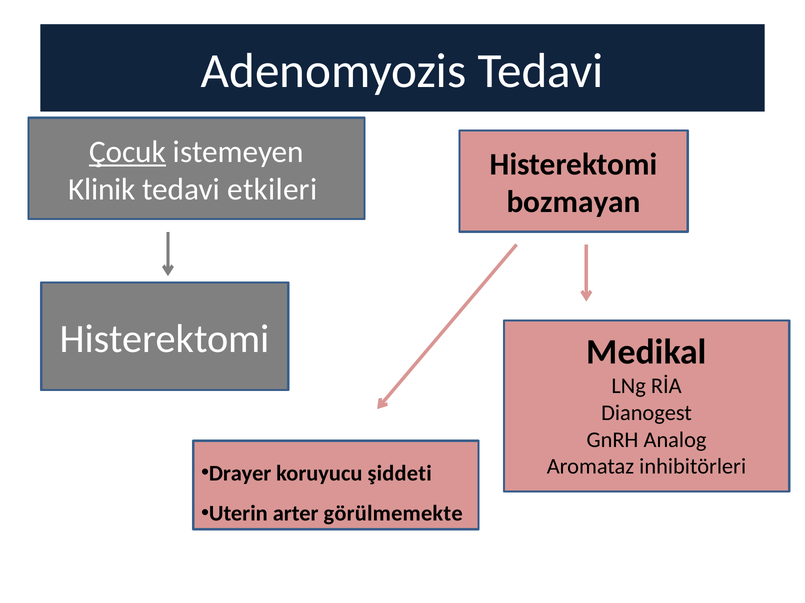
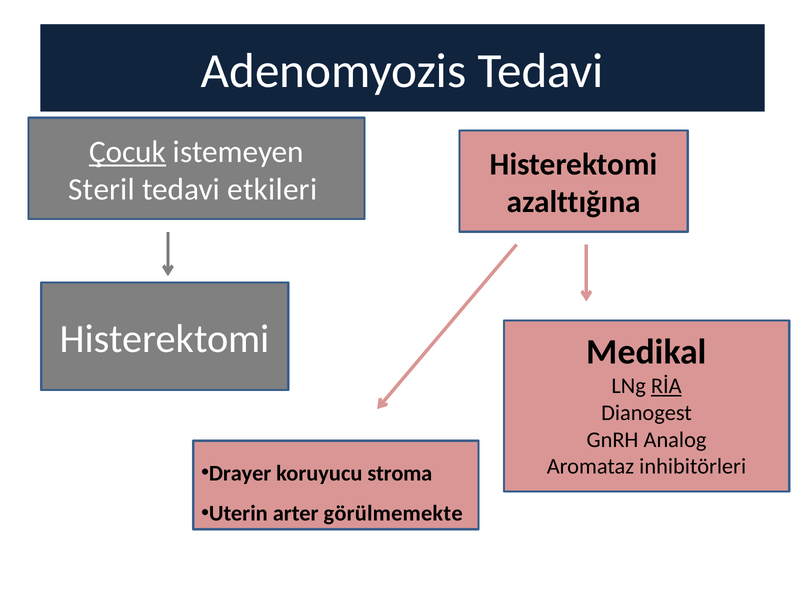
Klinik: Klinik -> Steril
bozmayan: bozmayan -> azalttığına
RİA underline: none -> present
şiddeti: şiddeti -> stroma
